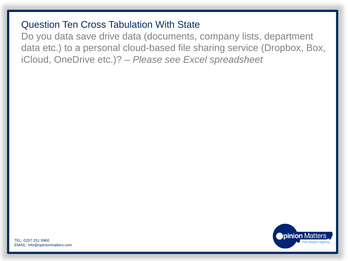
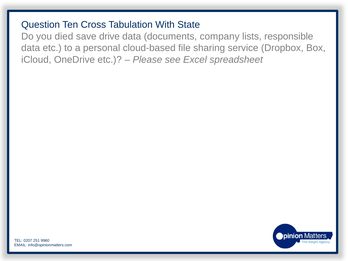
you data: data -> died
department: department -> responsible
